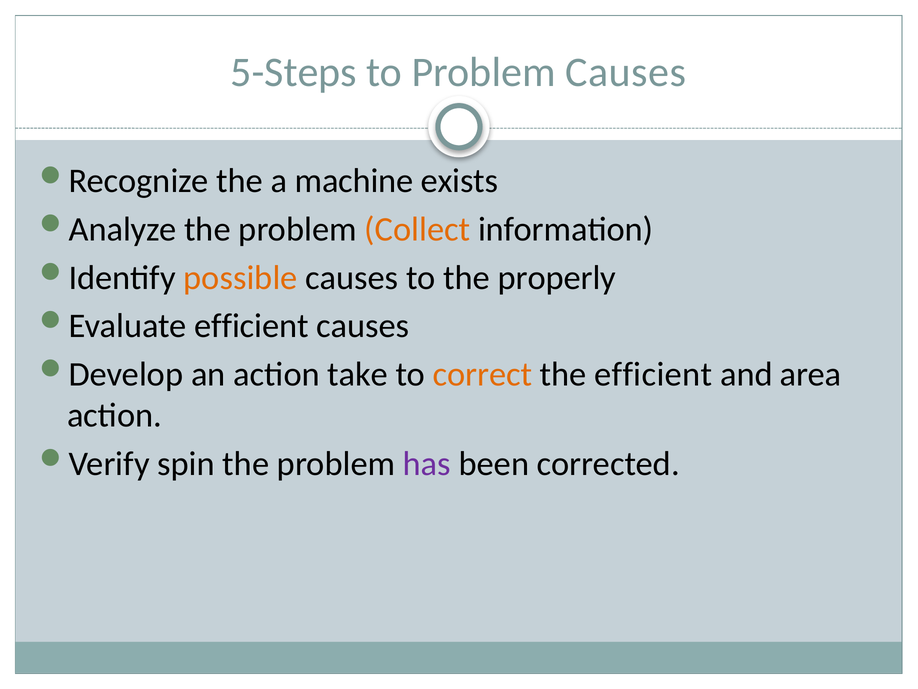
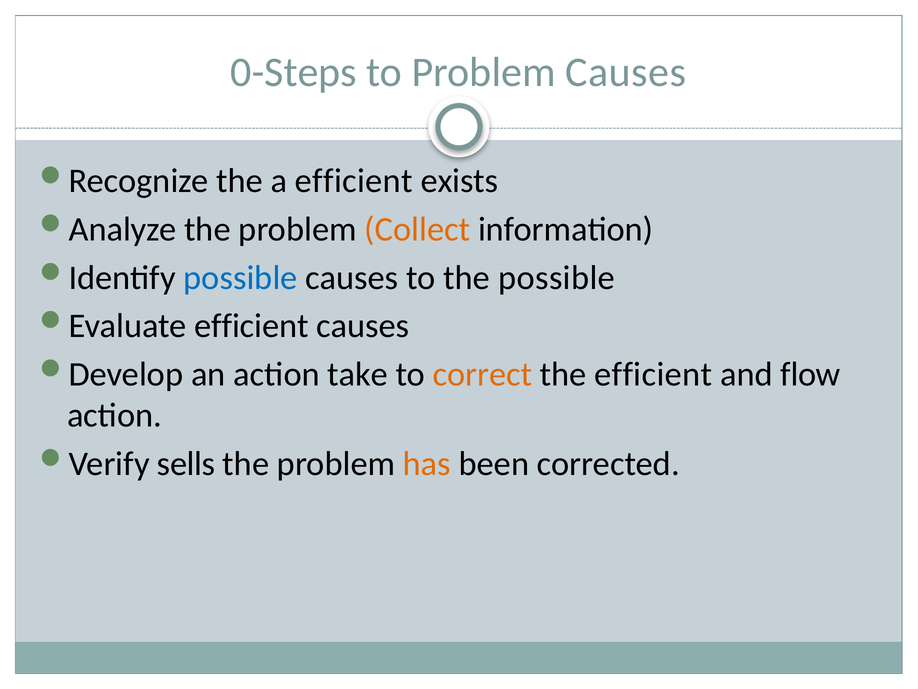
5-Steps: 5-Steps -> 0-Steps
a machine: machine -> efficient
possible at (240, 277) colour: orange -> blue
the properly: properly -> possible
area: area -> flow
spin: spin -> sells
has colour: purple -> orange
